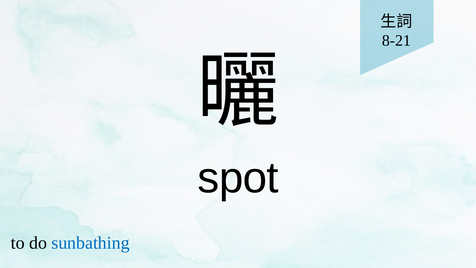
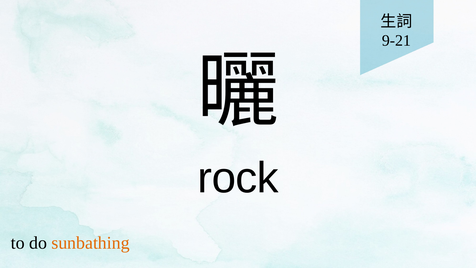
8-21: 8-21 -> 9-21
spot: spot -> rock
sunbathing colour: blue -> orange
